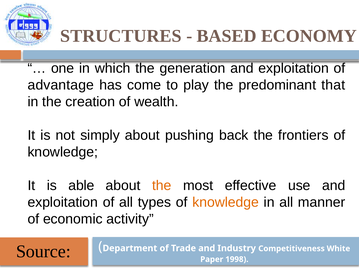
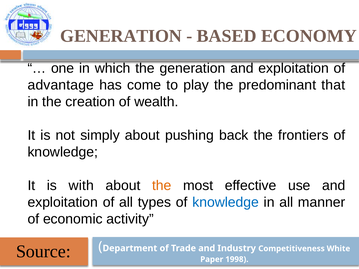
STRUCTURES at (121, 36): STRUCTURES -> GENERATION
able: able -> with
knowledge at (226, 203) colour: orange -> blue
